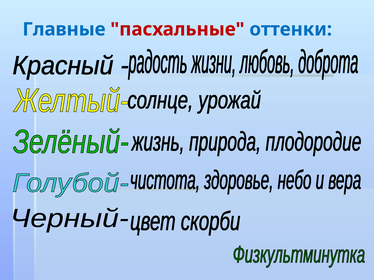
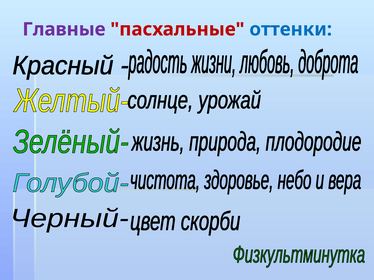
Главные colour: blue -> purple
